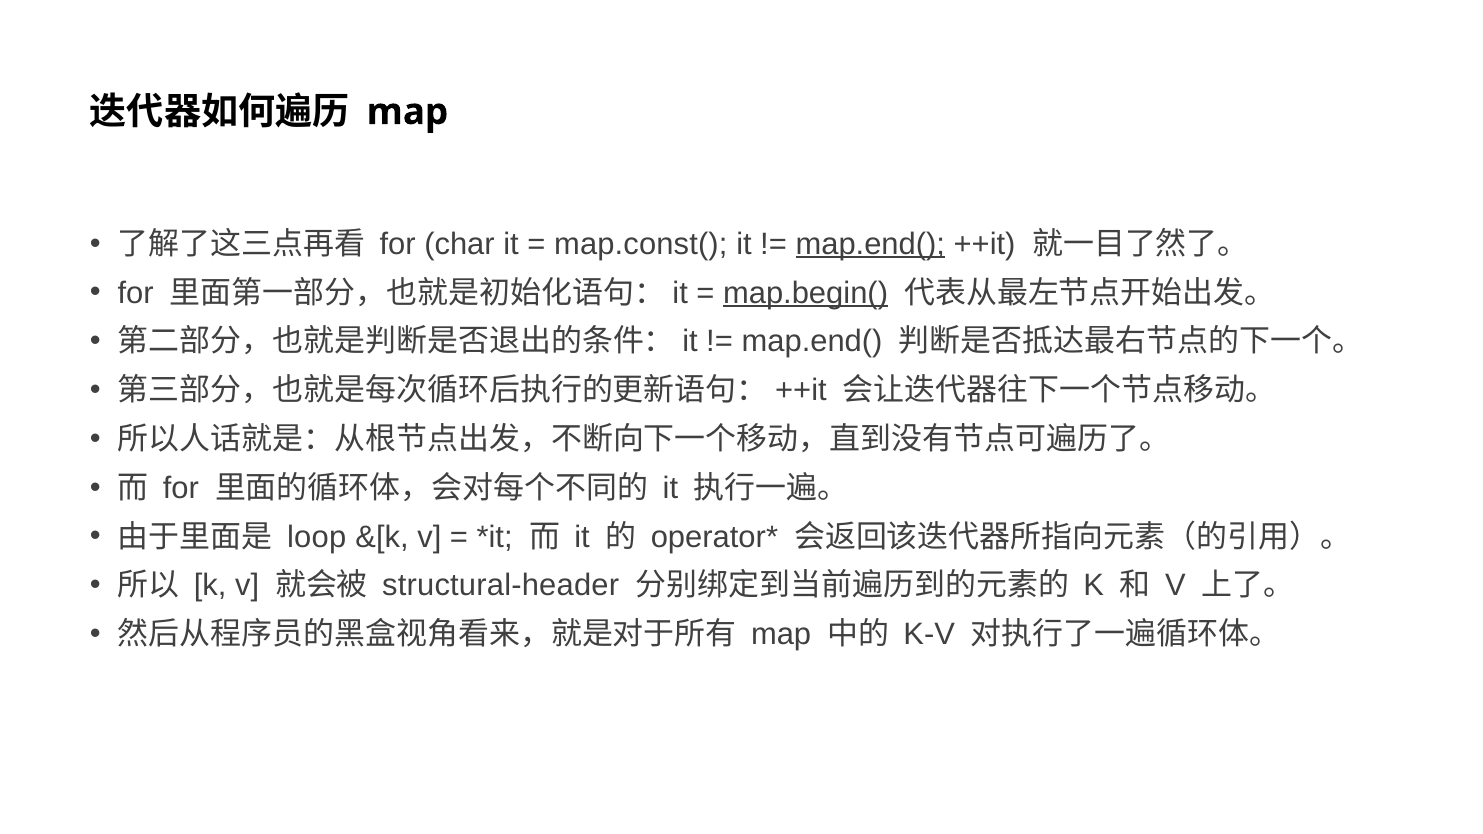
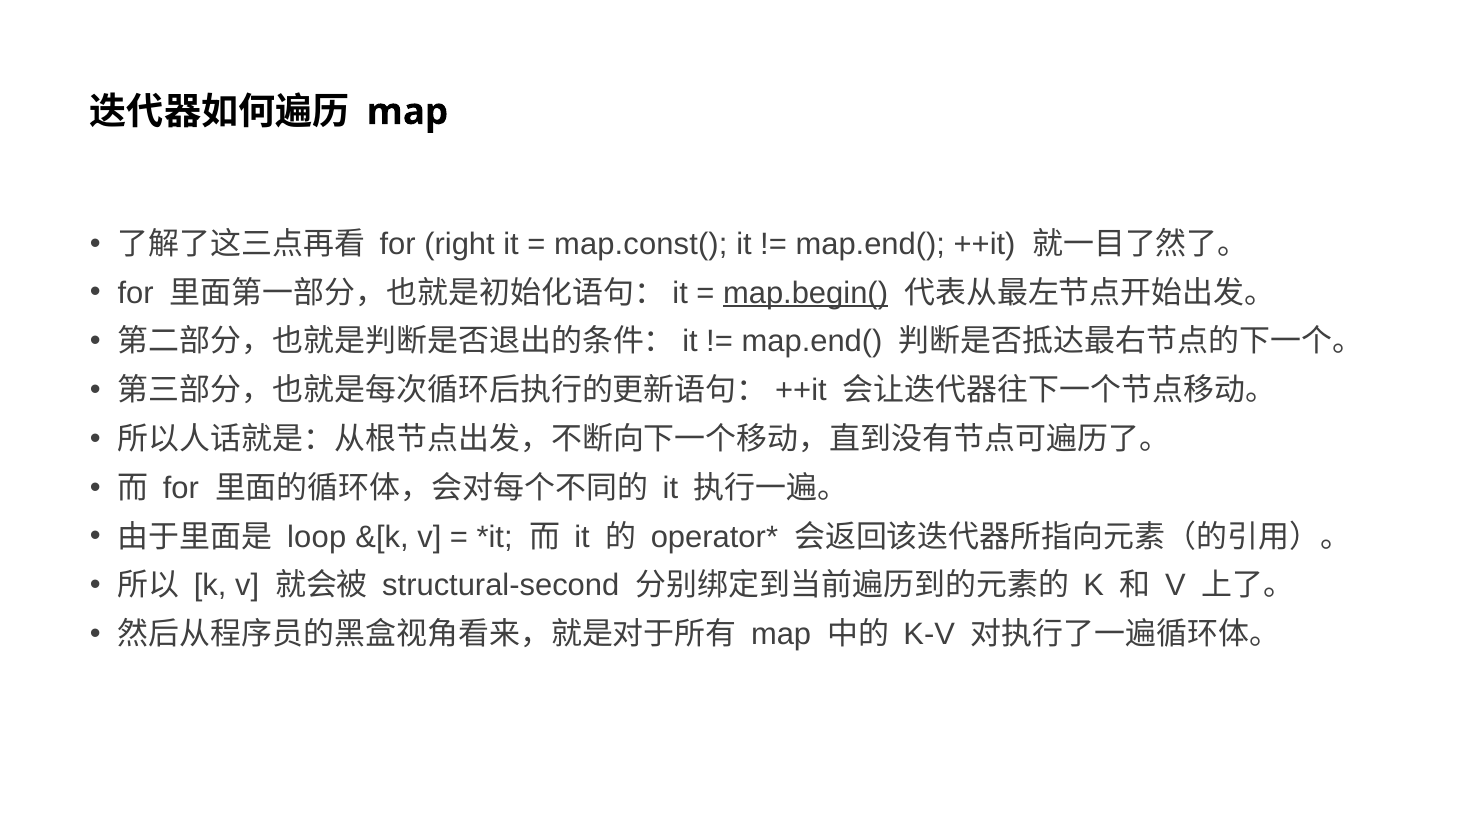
char: char -> right
map.end( at (870, 244) underline: present -> none
structural-header: structural-header -> structural-second
